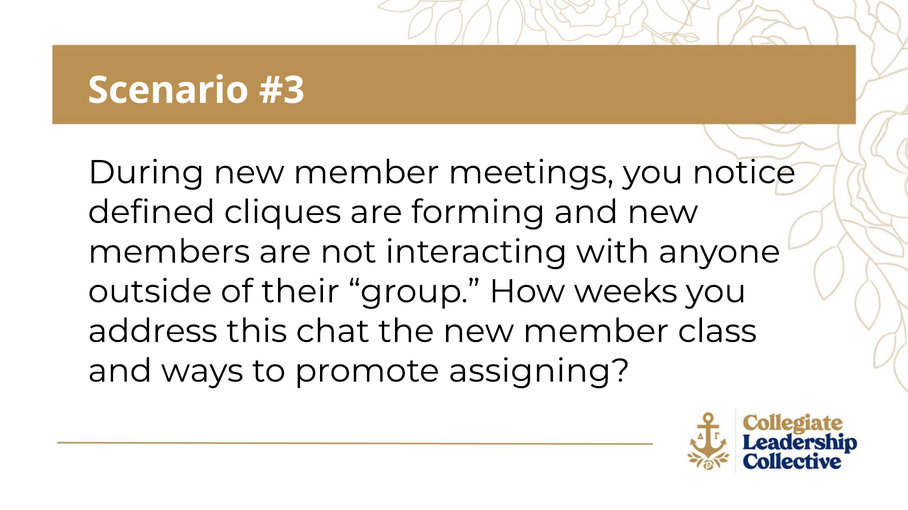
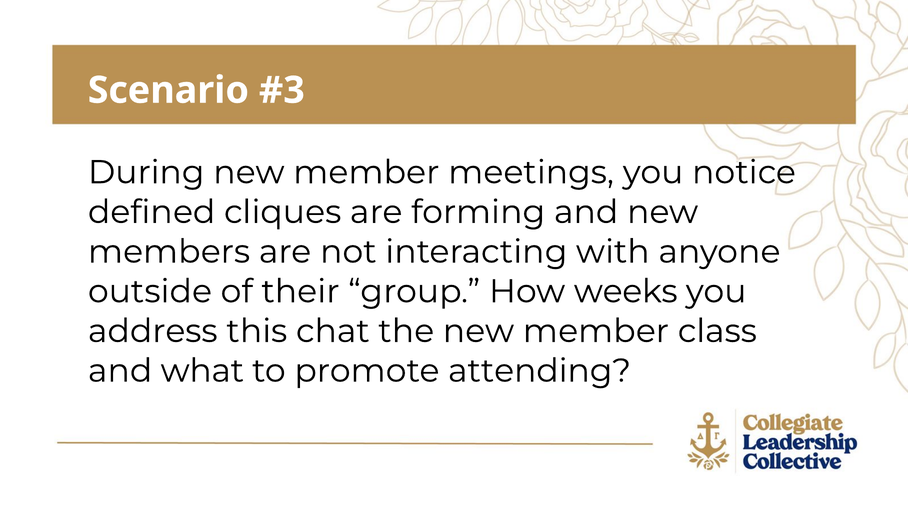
ways: ways -> what
assigning: assigning -> attending
